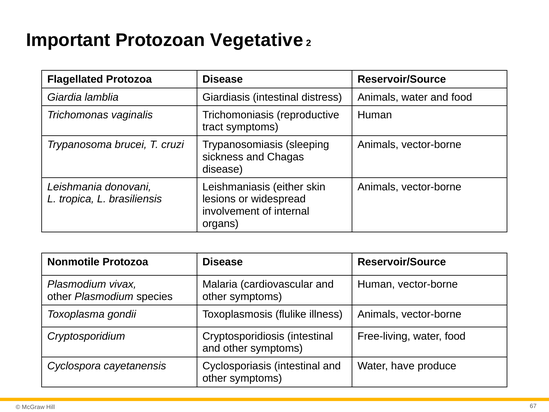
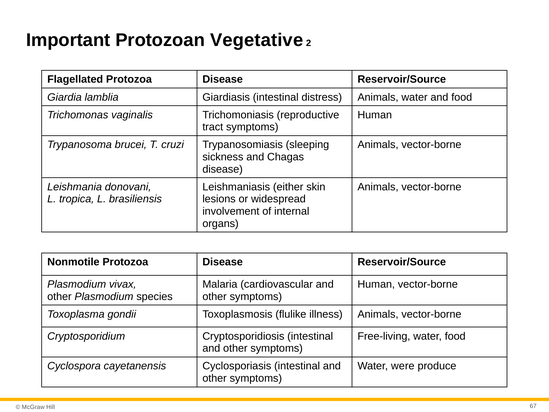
have: have -> were
